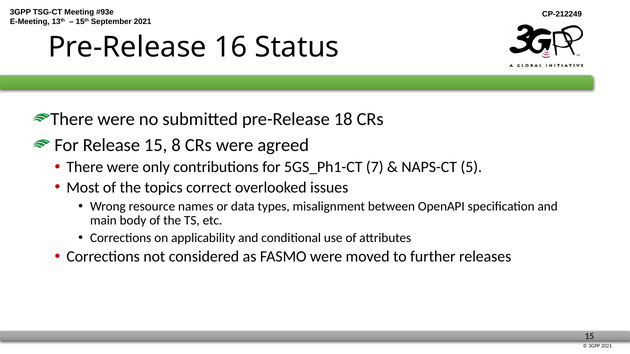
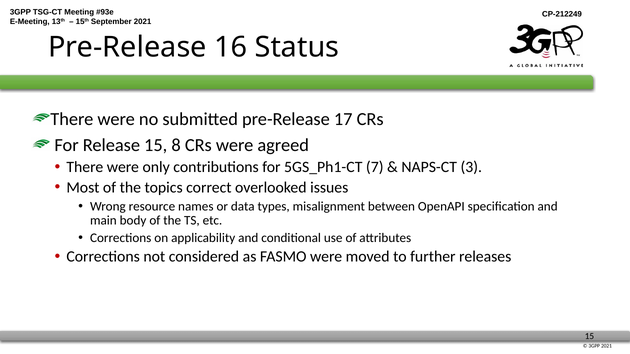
18: 18 -> 17
5: 5 -> 3
